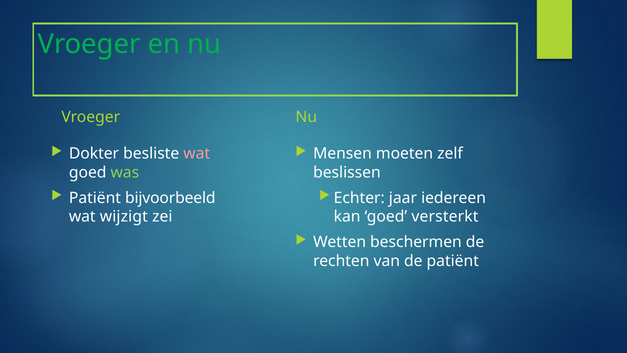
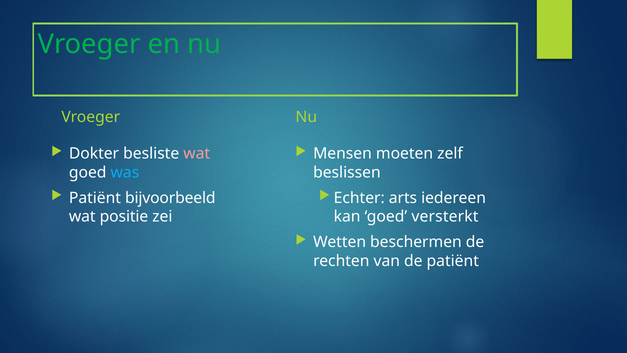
was colour: light green -> light blue
jaar: jaar -> arts
wijzigt: wijzigt -> positie
